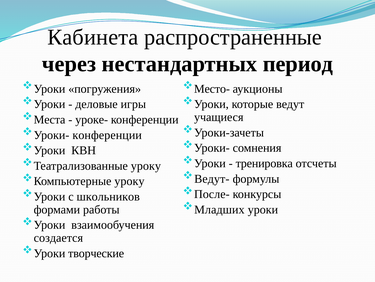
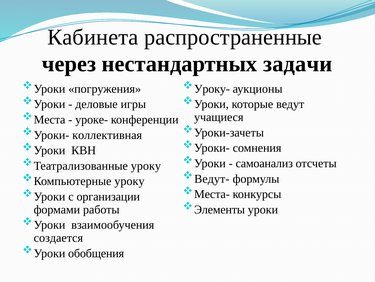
период: период -> задачи
Место-: Место- -> Уроку-
Уроки- конференции: конференции -> коллективная
тренировка: тренировка -> самоанализ
После-: После- -> Места-
школьников: школьников -> организации
Младших: Младших -> Элементы
творческие: творческие -> обобщения
